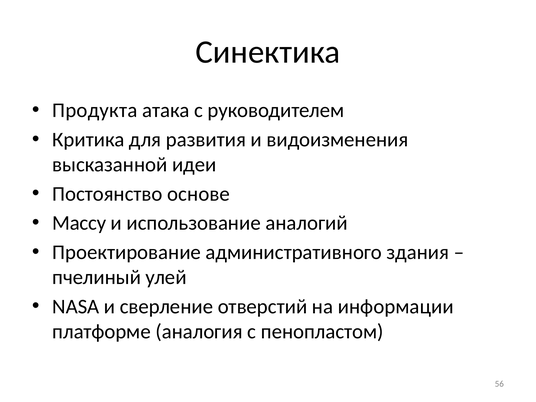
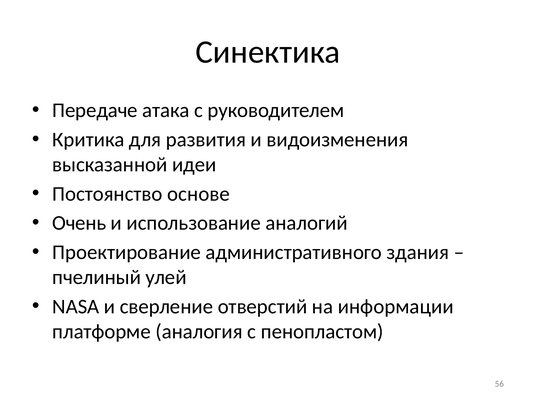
Продукта: Продукта -> Передаче
Массу: Массу -> Очень
